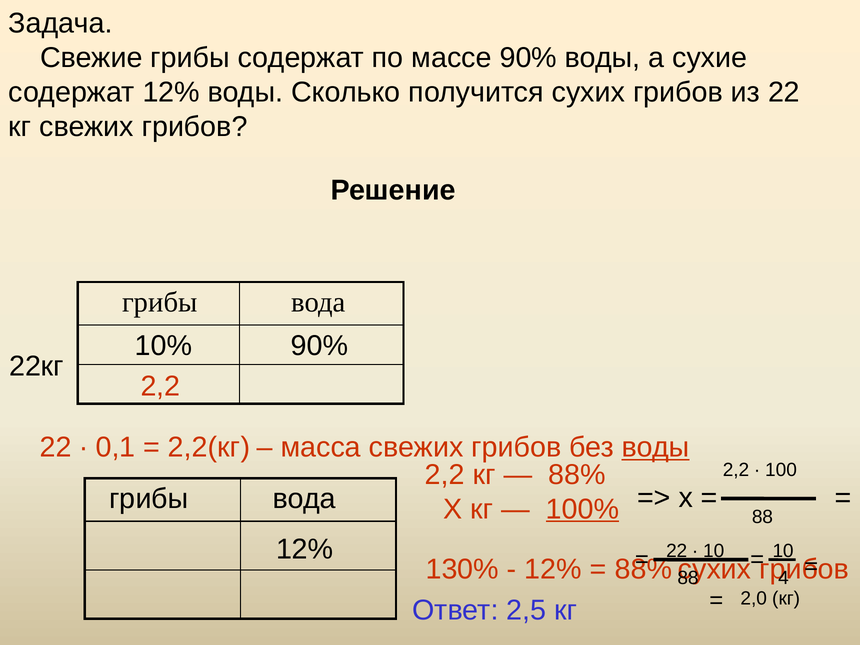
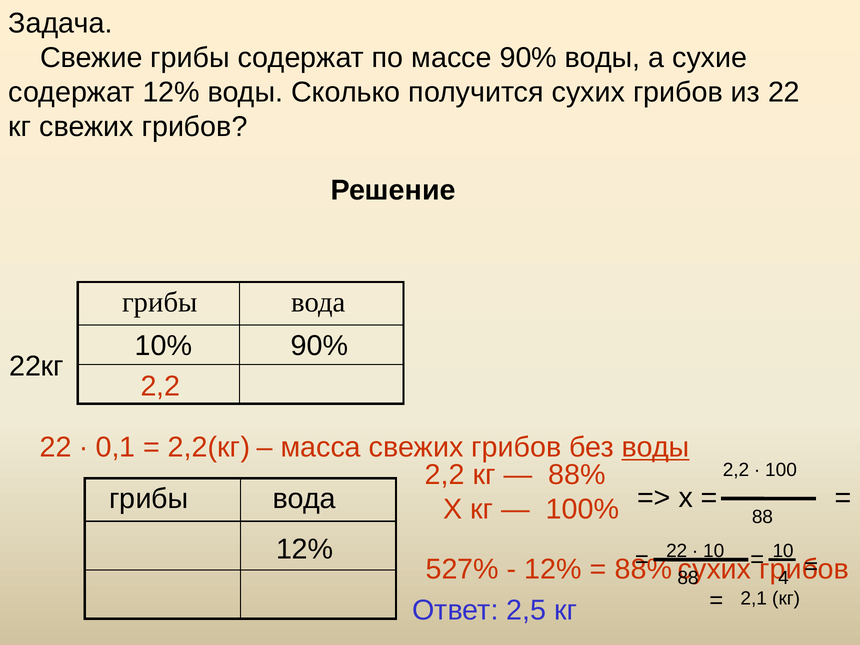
100% underline: present -> none
130%: 130% -> 527%
2,0: 2,0 -> 2,1
